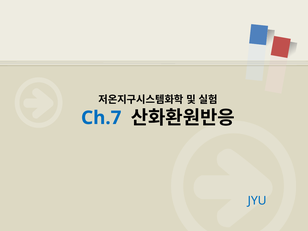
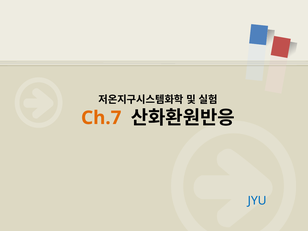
Ch.7 colour: blue -> orange
